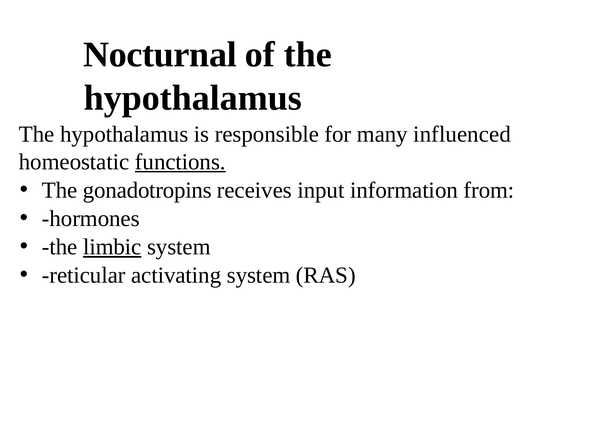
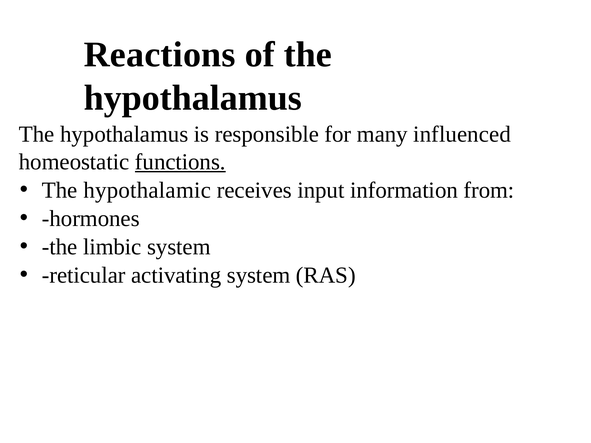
Nocturnal: Nocturnal -> Reactions
gonadotropins: gonadotropins -> hypothalamic
limbic underline: present -> none
